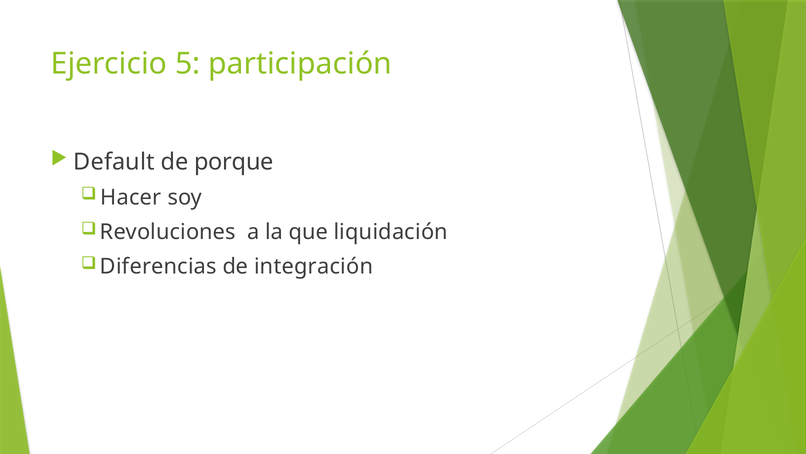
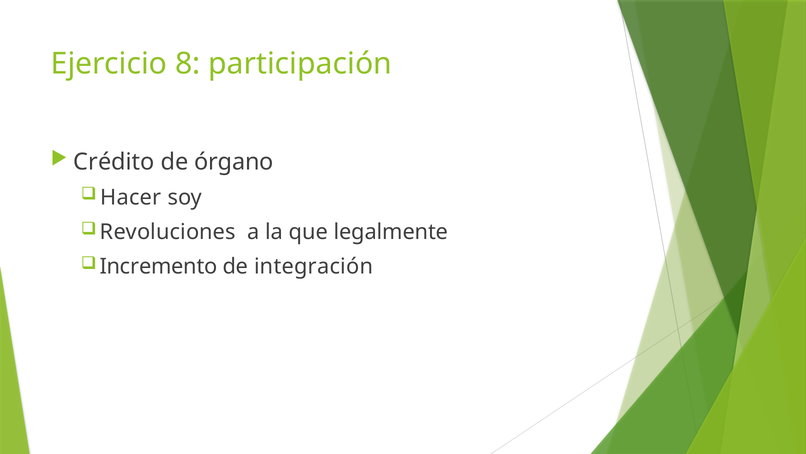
5: 5 -> 8
Default: Default -> Crédito
porque: porque -> órgano
liquidación: liquidación -> legalmente
Diferencias: Diferencias -> Incremento
